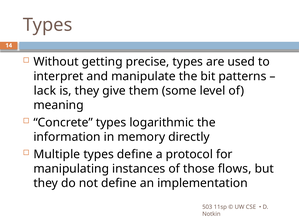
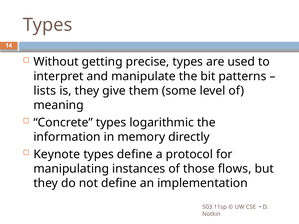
lack: lack -> lists
Multiple: Multiple -> Keynote
